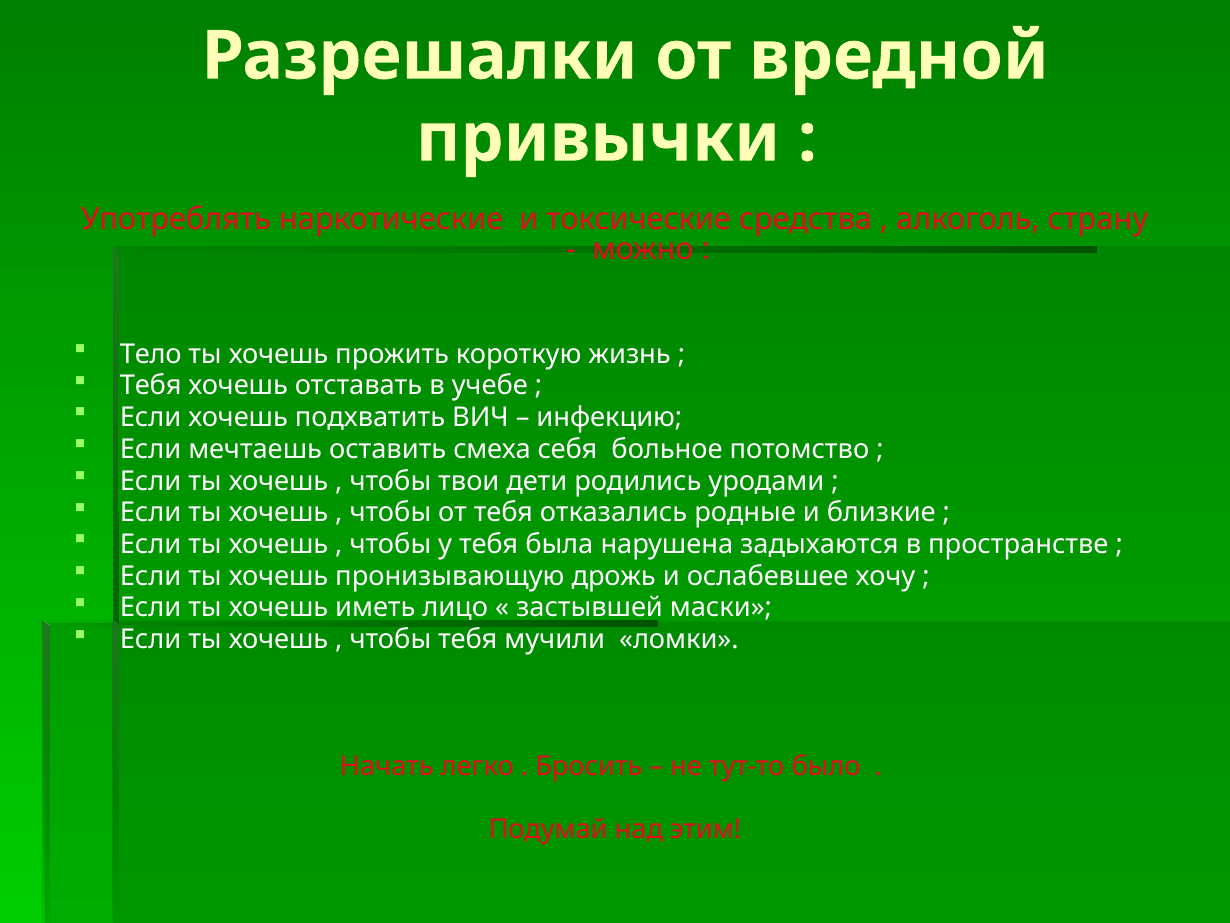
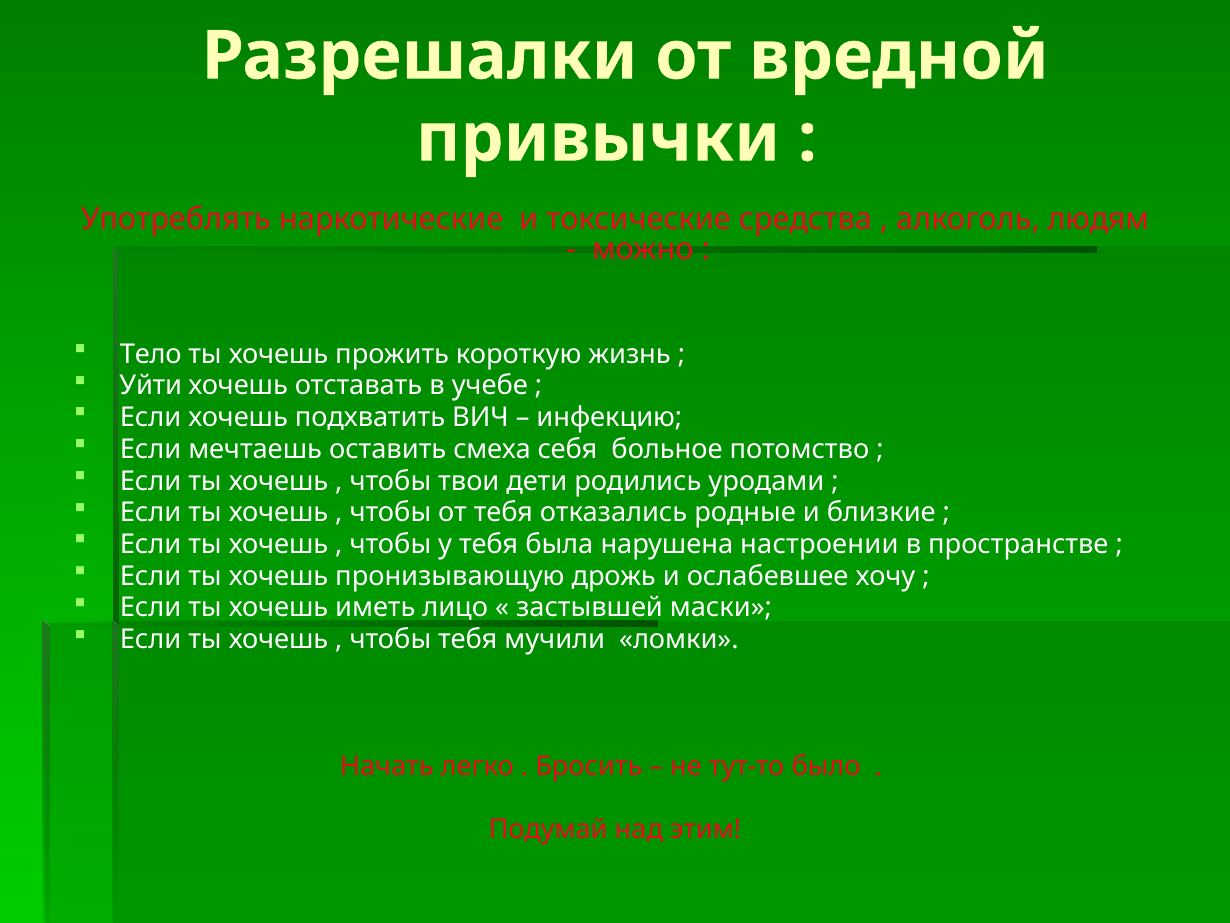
страну: страну -> людям
Тебя at (151, 386): Тебя -> Уйти
задыхаются: задыхаются -> настроении
